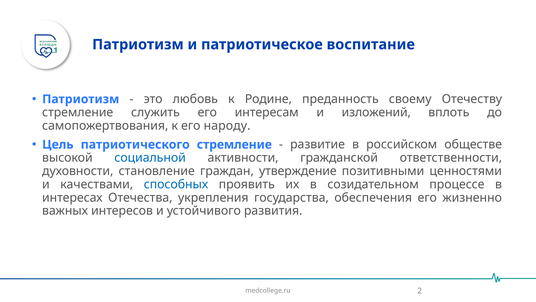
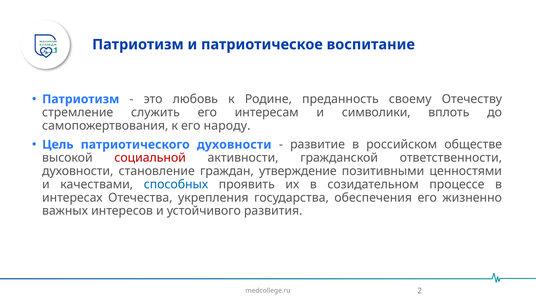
изложений: изложений -> символики
патриотического стремление: стремление -> духовности
социальной colour: blue -> red
